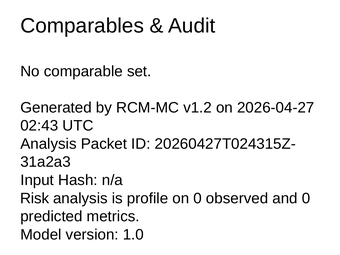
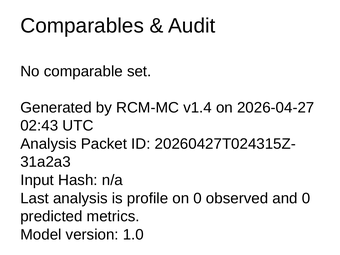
v1.2: v1.2 -> v1.4
Risk: Risk -> Last
